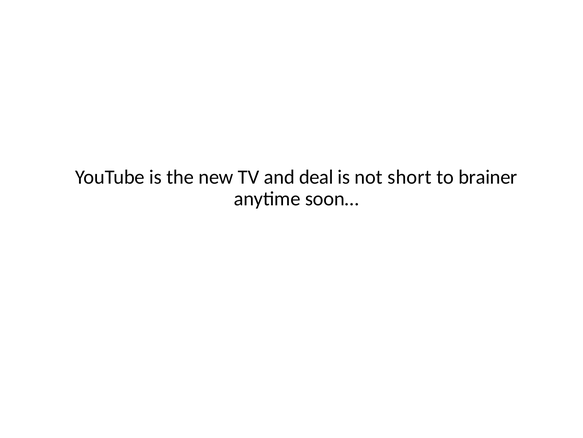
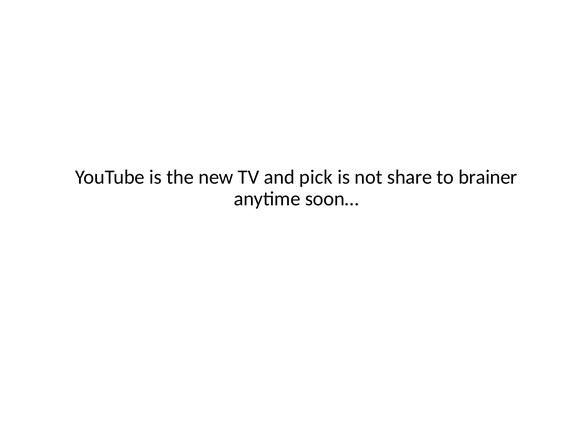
deal: deal -> pick
short: short -> share
